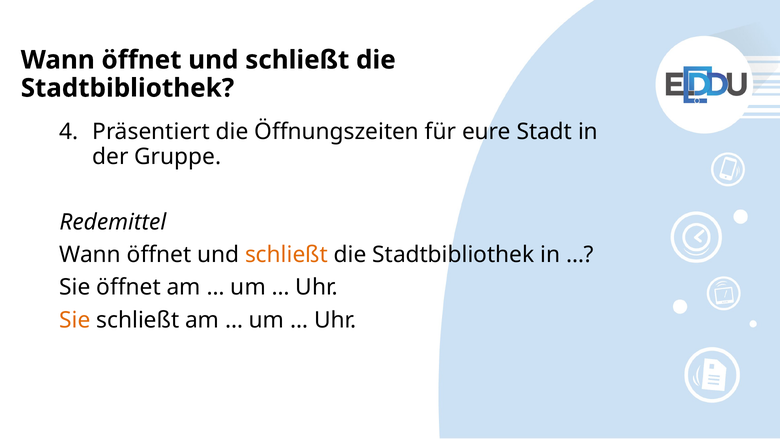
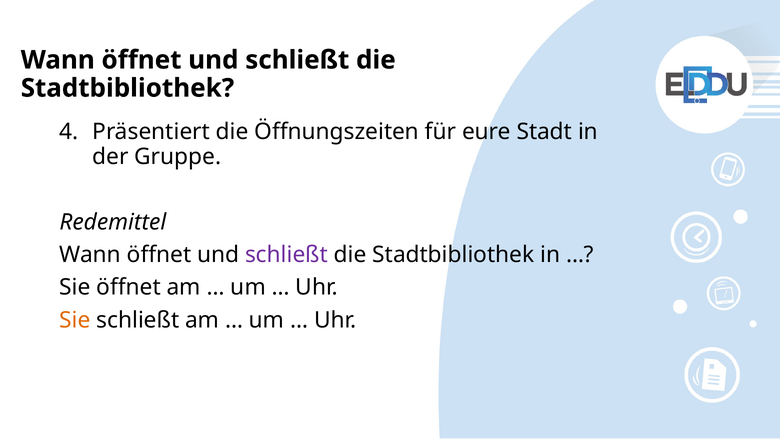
schließt at (287, 255) colour: orange -> purple
